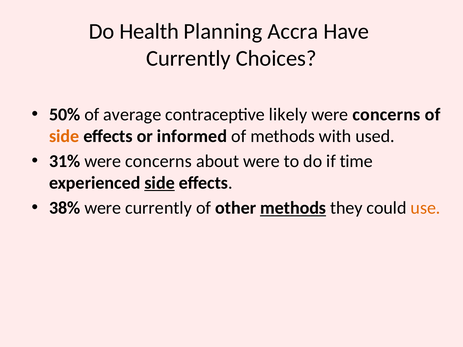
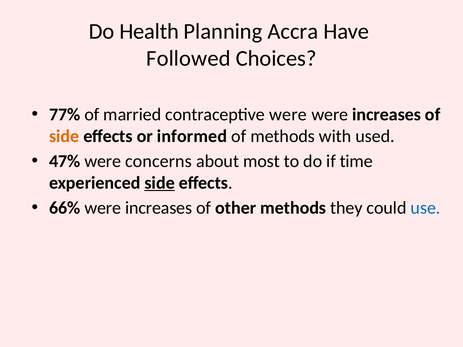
Currently at (189, 58): Currently -> Followed
50%: 50% -> 77%
average: average -> married
contraceptive likely: likely -> were
concerns at (386, 115): concerns -> increases
31%: 31% -> 47%
about were: were -> most
38%: 38% -> 66%
currently at (159, 208): currently -> increases
methods at (293, 208) underline: present -> none
use colour: orange -> blue
